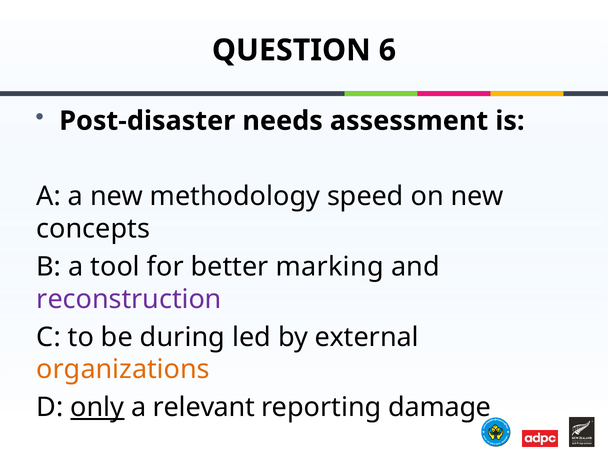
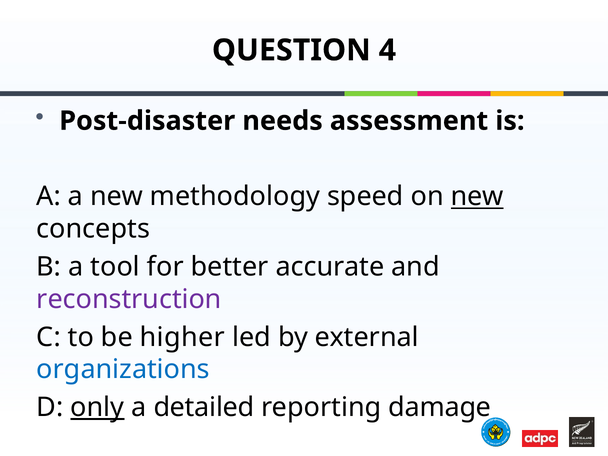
6: 6 -> 4
new at (477, 197) underline: none -> present
marking: marking -> accurate
during: during -> higher
organizations colour: orange -> blue
relevant: relevant -> detailed
